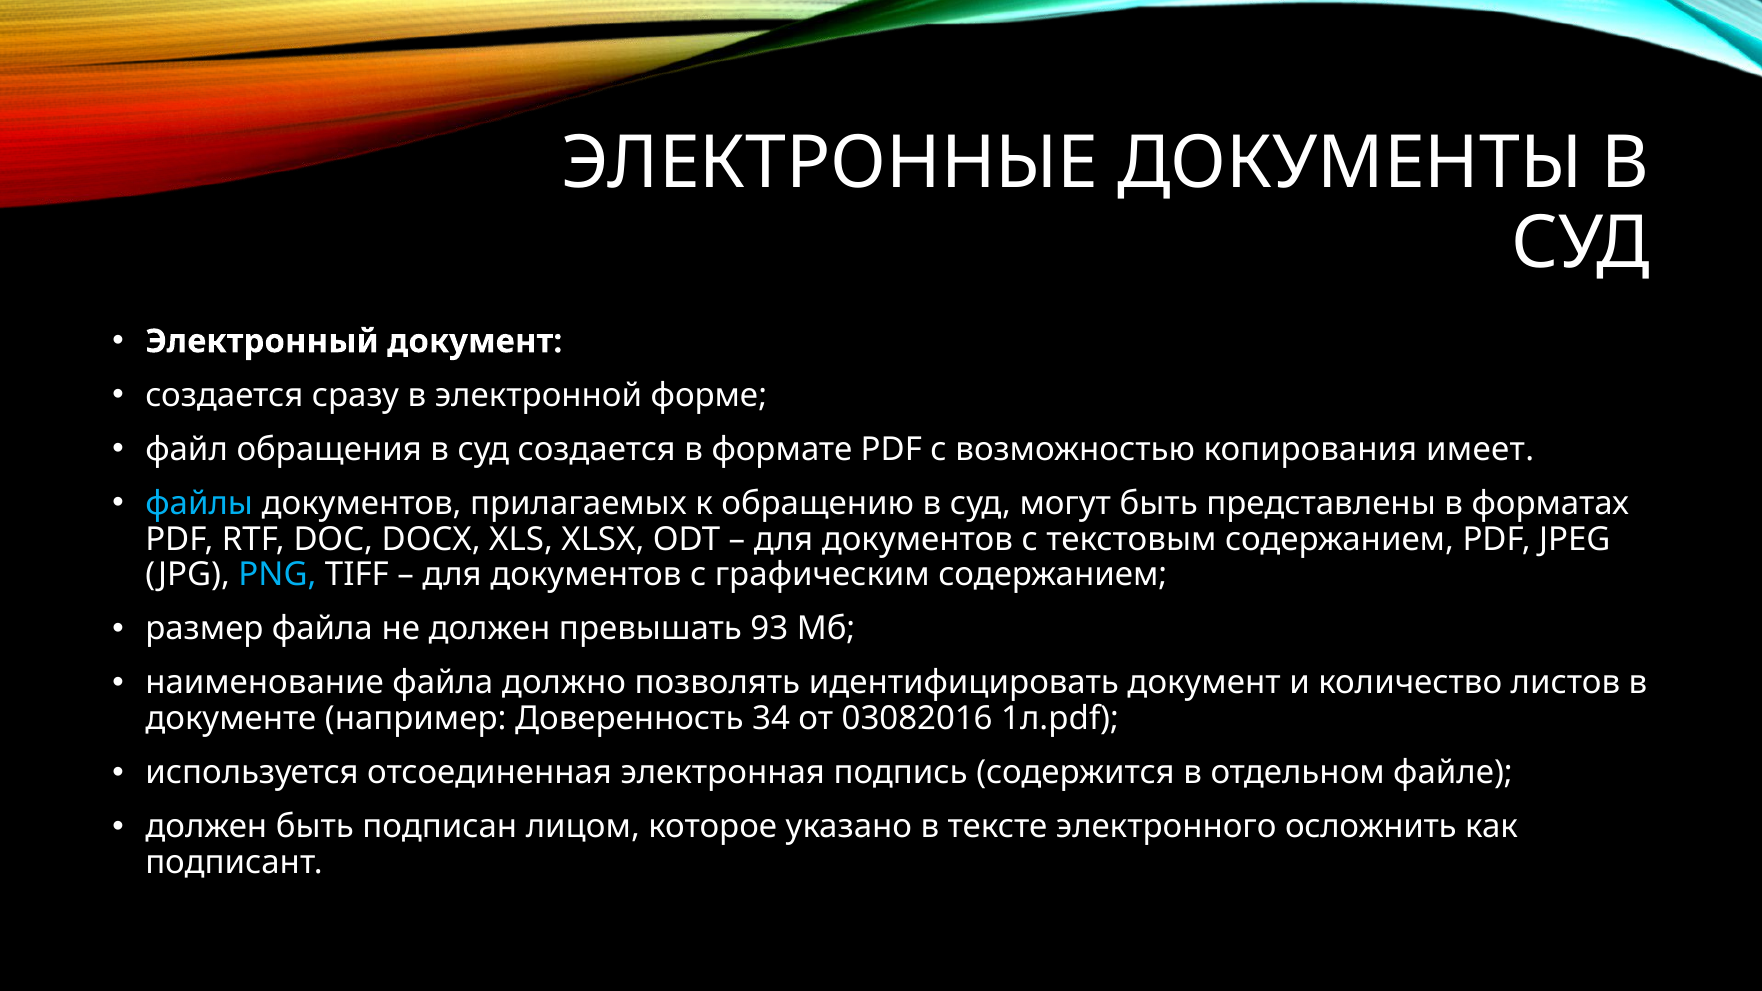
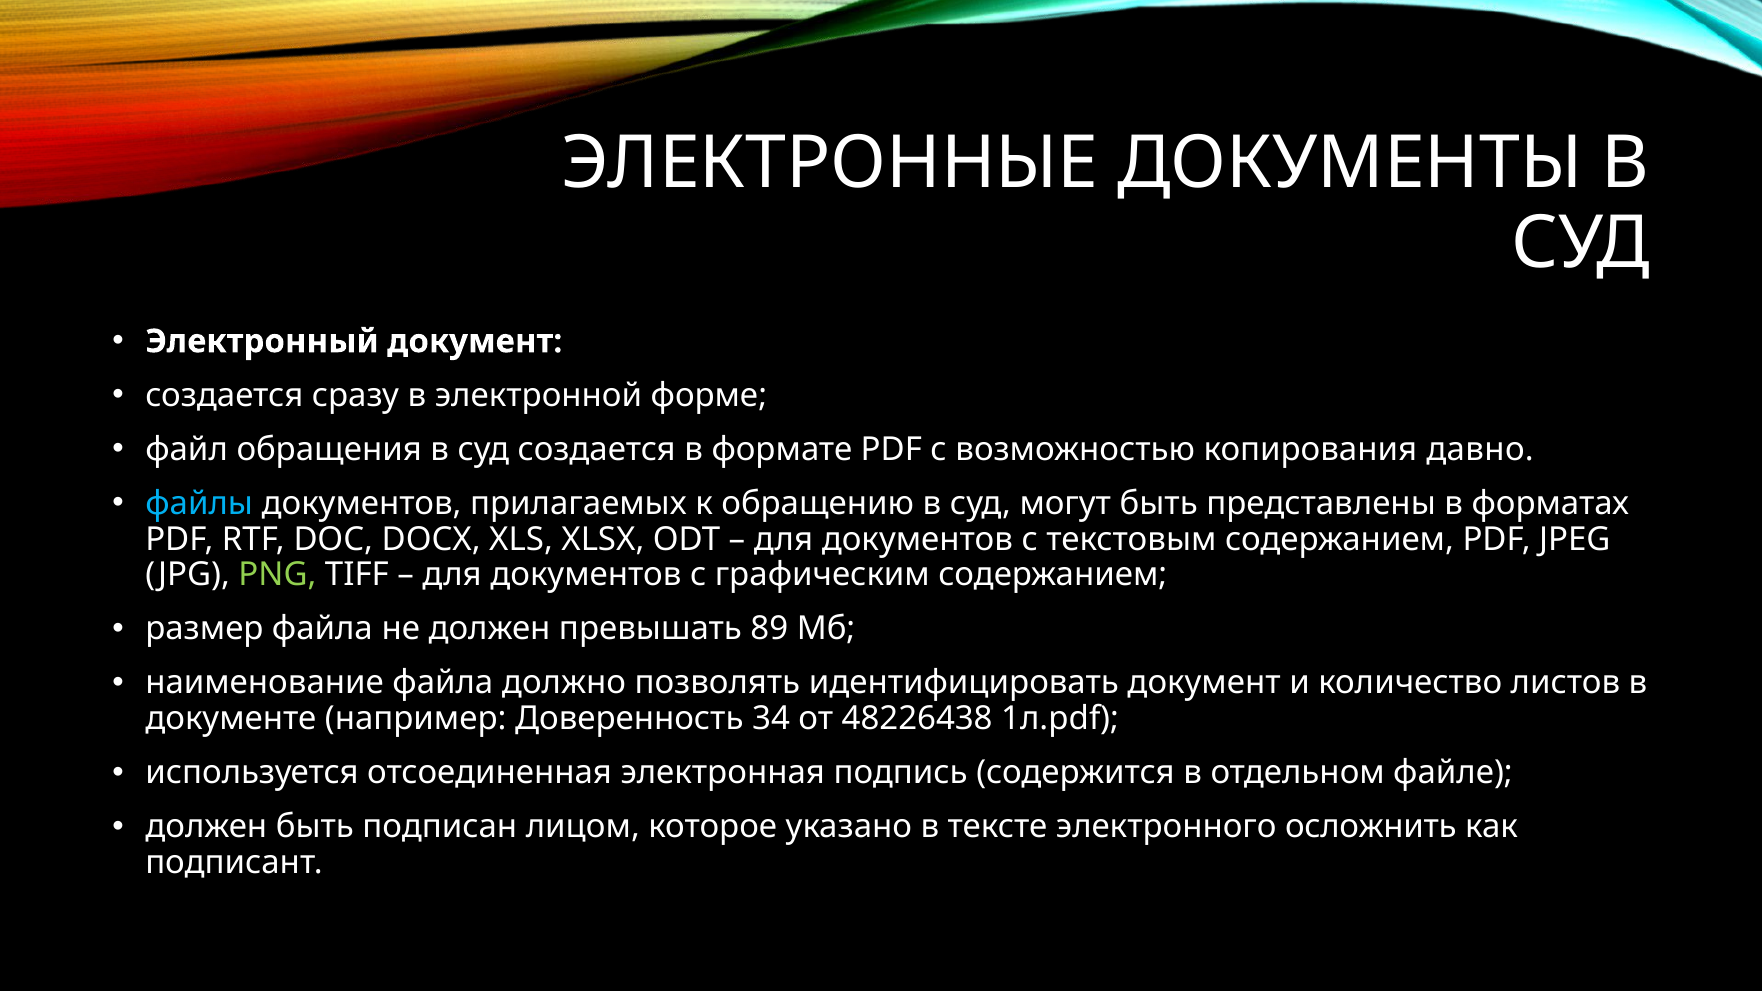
имеет: имеет -> давно
PNG colour: light blue -> light green
93: 93 -> 89
03082016: 03082016 -> 48226438
